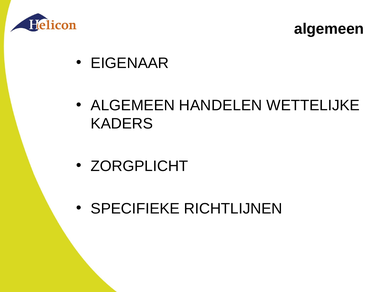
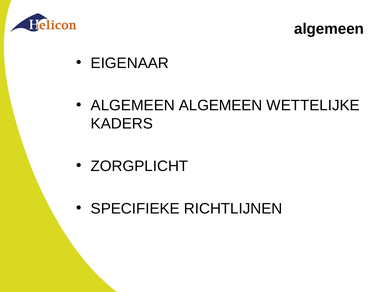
ALGEMEEN HANDELEN: HANDELEN -> ALGEMEEN
